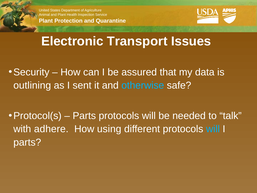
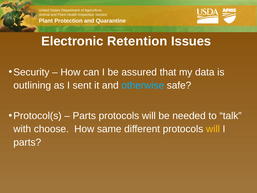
Transport: Transport -> Retention
adhere: adhere -> choose
using: using -> same
will at (213, 129) colour: light blue -> yellow
